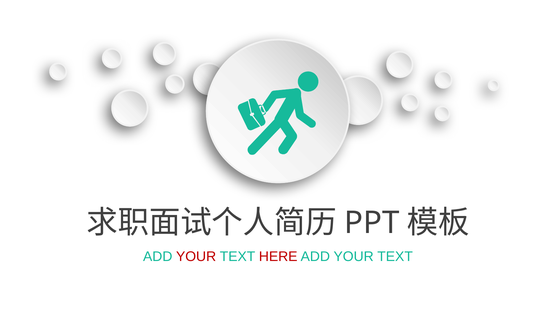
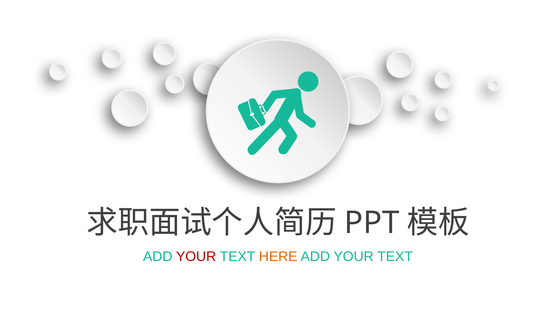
HERE colour: red -> orange
